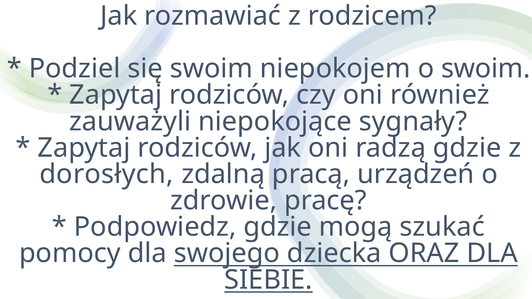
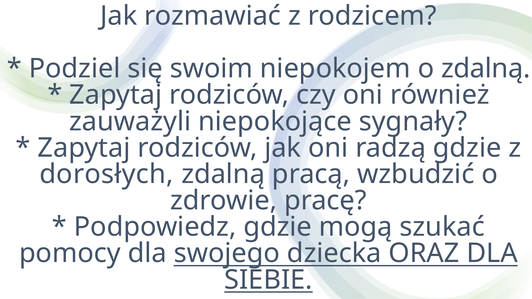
o swoim: swoim -> zdalną
urządzeń: urządzeń -> wzbudzić
